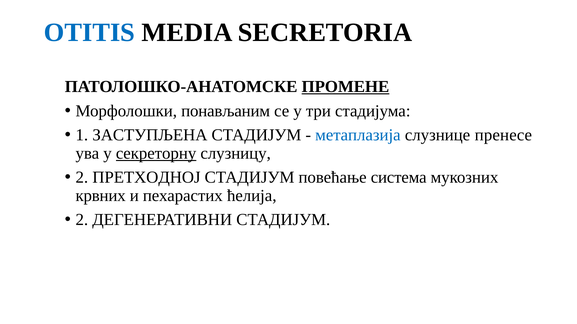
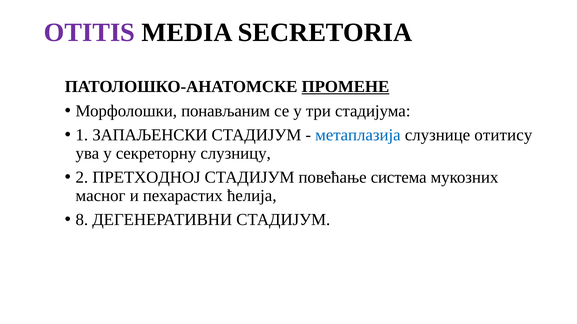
OTITIS colour: blue -> purple
ЗАСТУПЉЕНА: ЗАСТУПЉЕНА -> ЗАПАЉЕНСКИ
пренесе: пренесе -> отитису
секреторну underline: present -> none
крвних: крвних -> масног
2 at (82, 220): 2 -> 8
